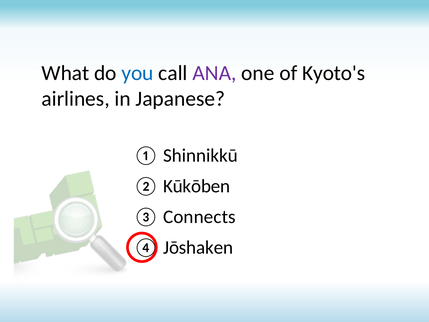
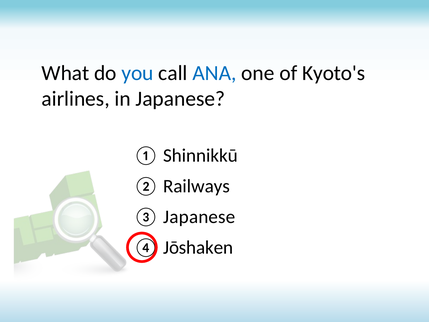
ANA colour: purple -> blue
Kūkōben: Kūkōben -> Railways
③ Connects: Connects -> Japanese
